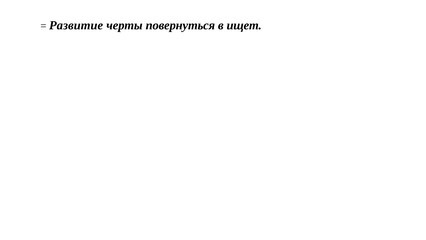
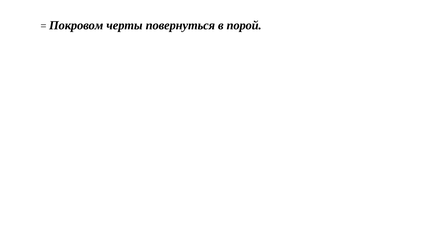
Развитие: Развитие -> Покровом
ищет: ищет -> порой
